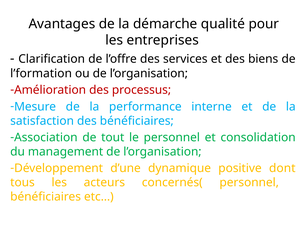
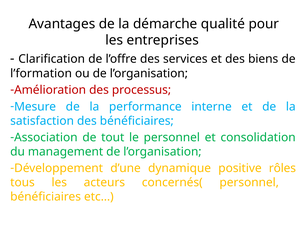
dont: dont -> rôles
